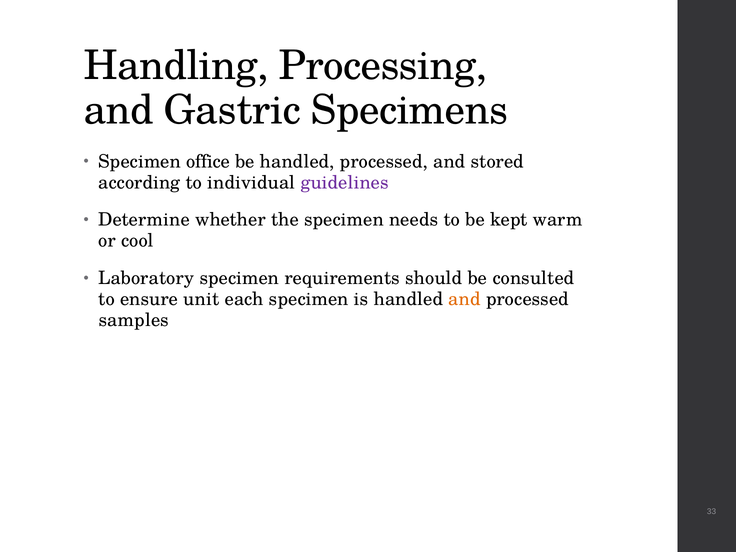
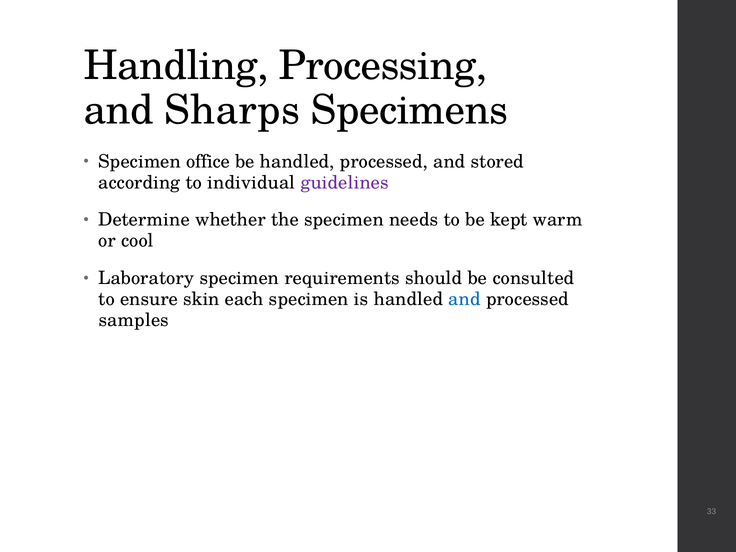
Gastric: Gastric -> Sharps
unit: unit -> skin
and at (465, 299) colour: orange -> blue
